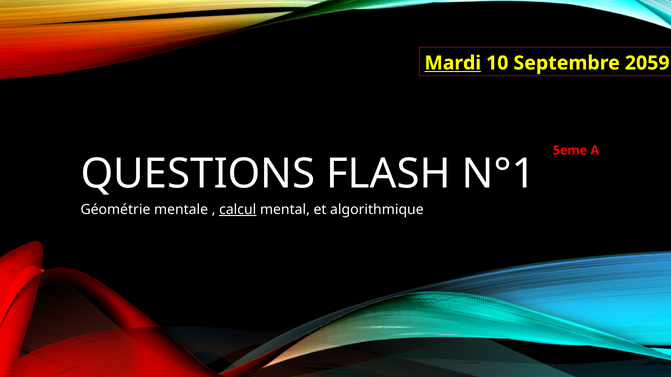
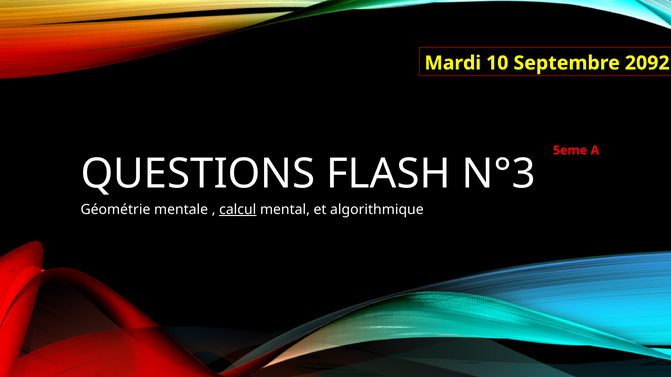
Mardi underline: present -> none
2059: 2059 -> 2092
N°1: N°1 -> N°3
